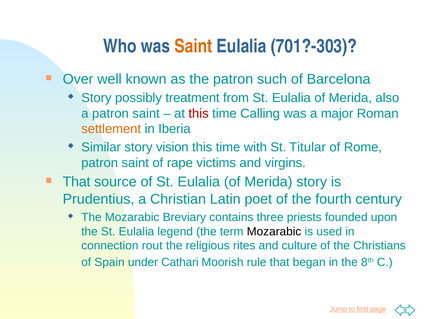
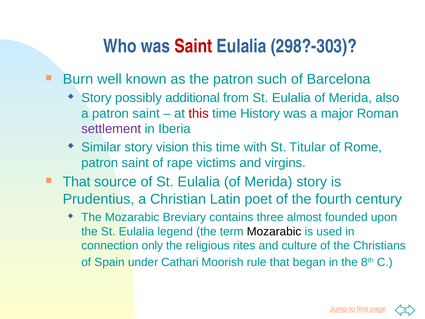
Saint at (193, 46) colour: orange -> red
701?-303: 701?-303 -> 298?-303
Over: Over -> Burn
treatment: treatment -> additional
Calling: Calling -> History
settlement colour: orange -> purple
priests: priests -> almost
rout: rout -> only
